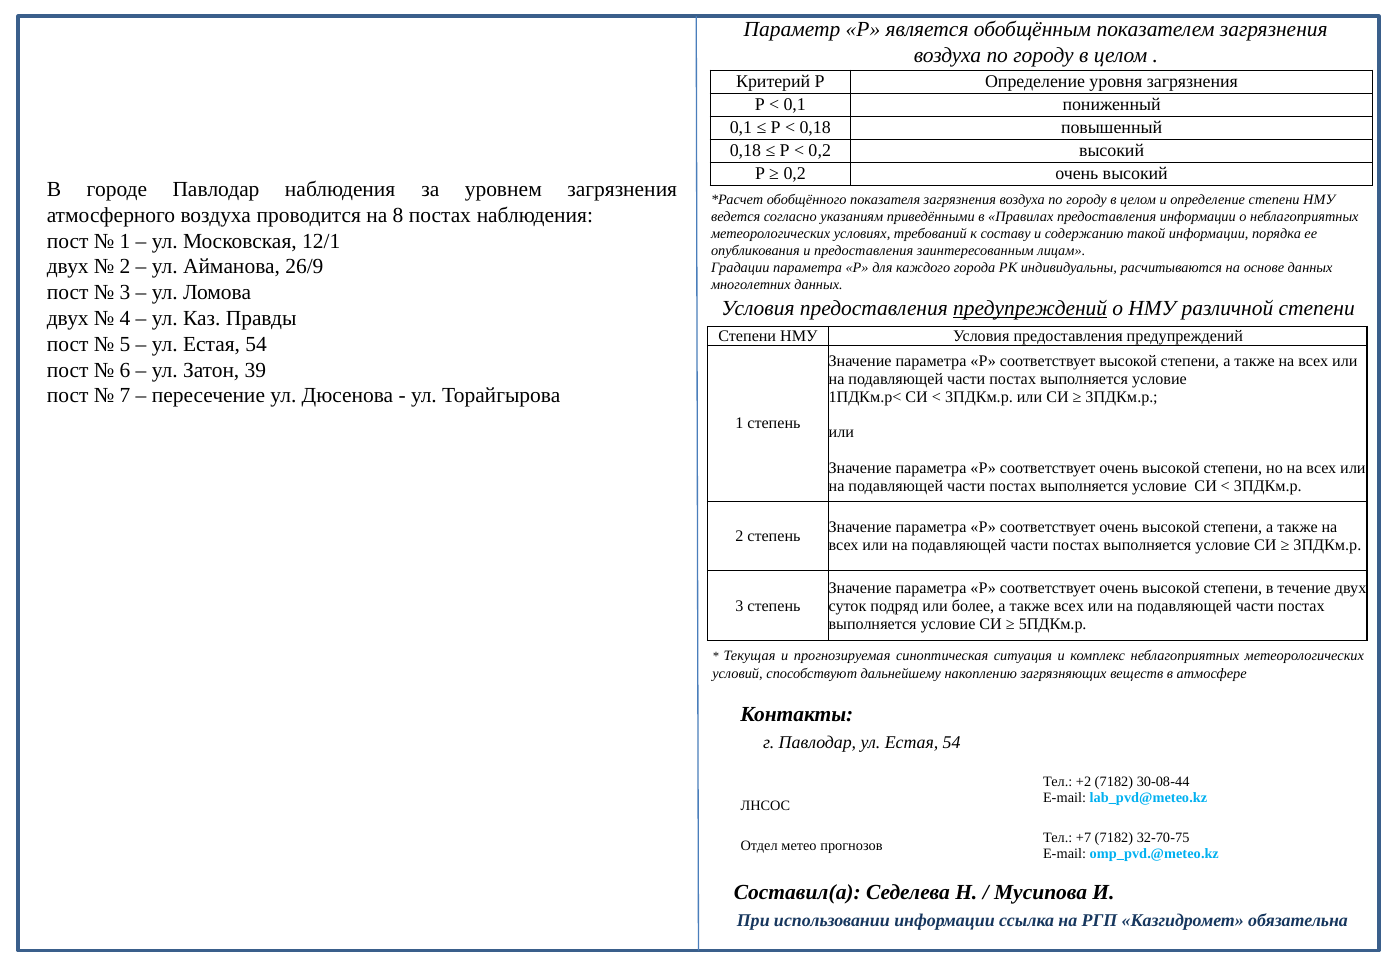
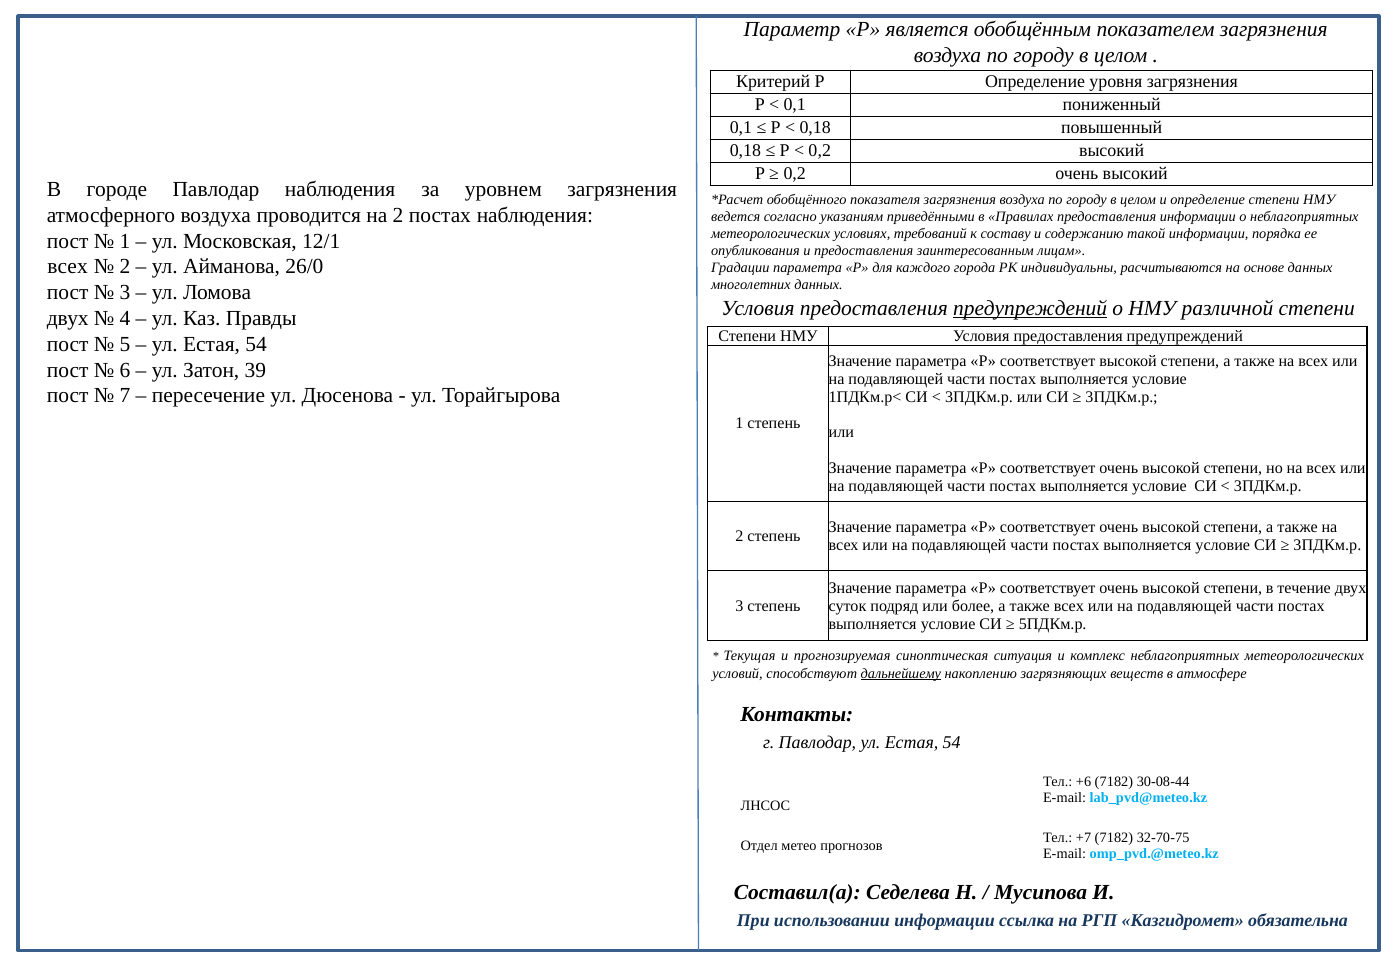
на 8: 8 -> 2
двух at (68, 267): двух -> всех
26/9: 26/9 -> 26/0
дальнейшему underline: none -> present
+2: +2 -> +6
